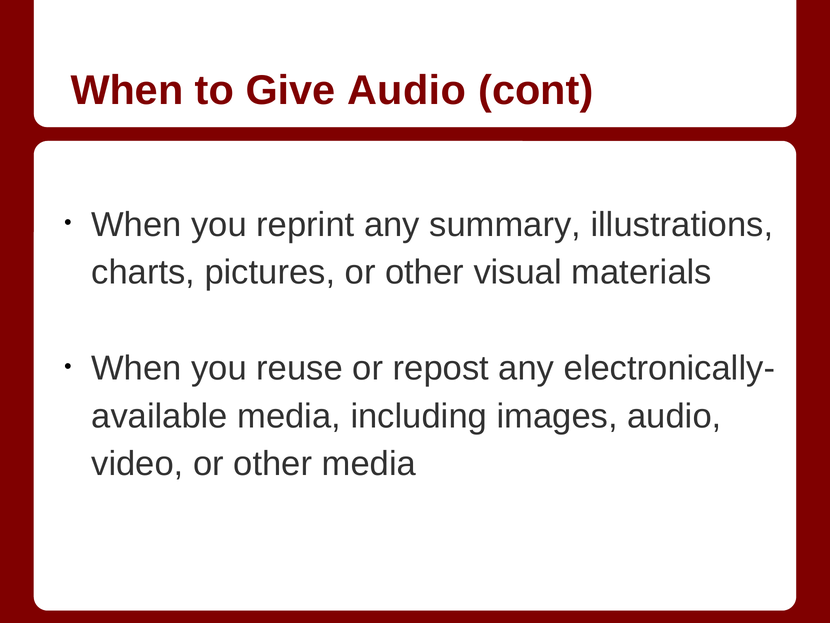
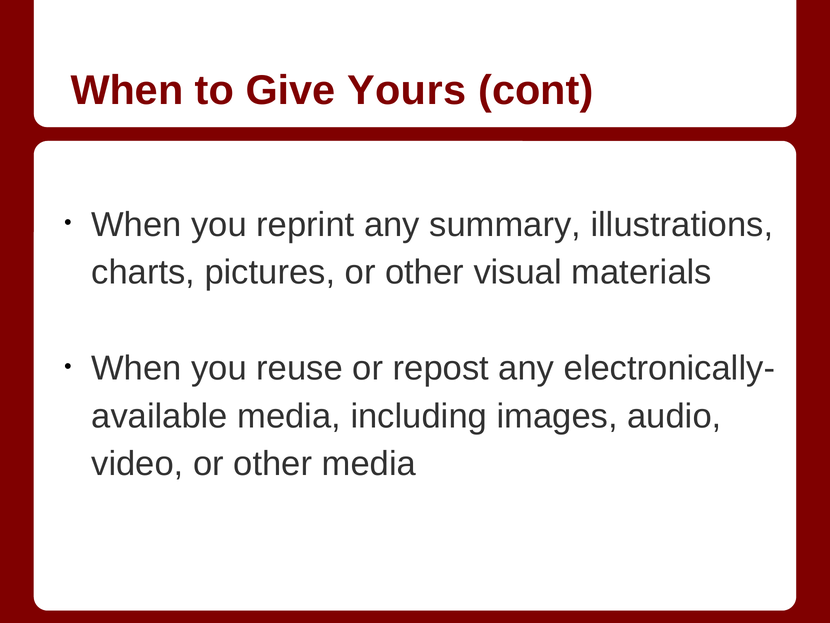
Give Audio: Audio -> Yours
